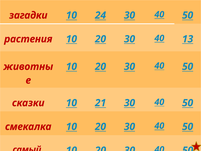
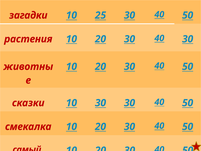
24: 24 -> 25
40 13: 13 -> 30
10 21: 21 -> 30
